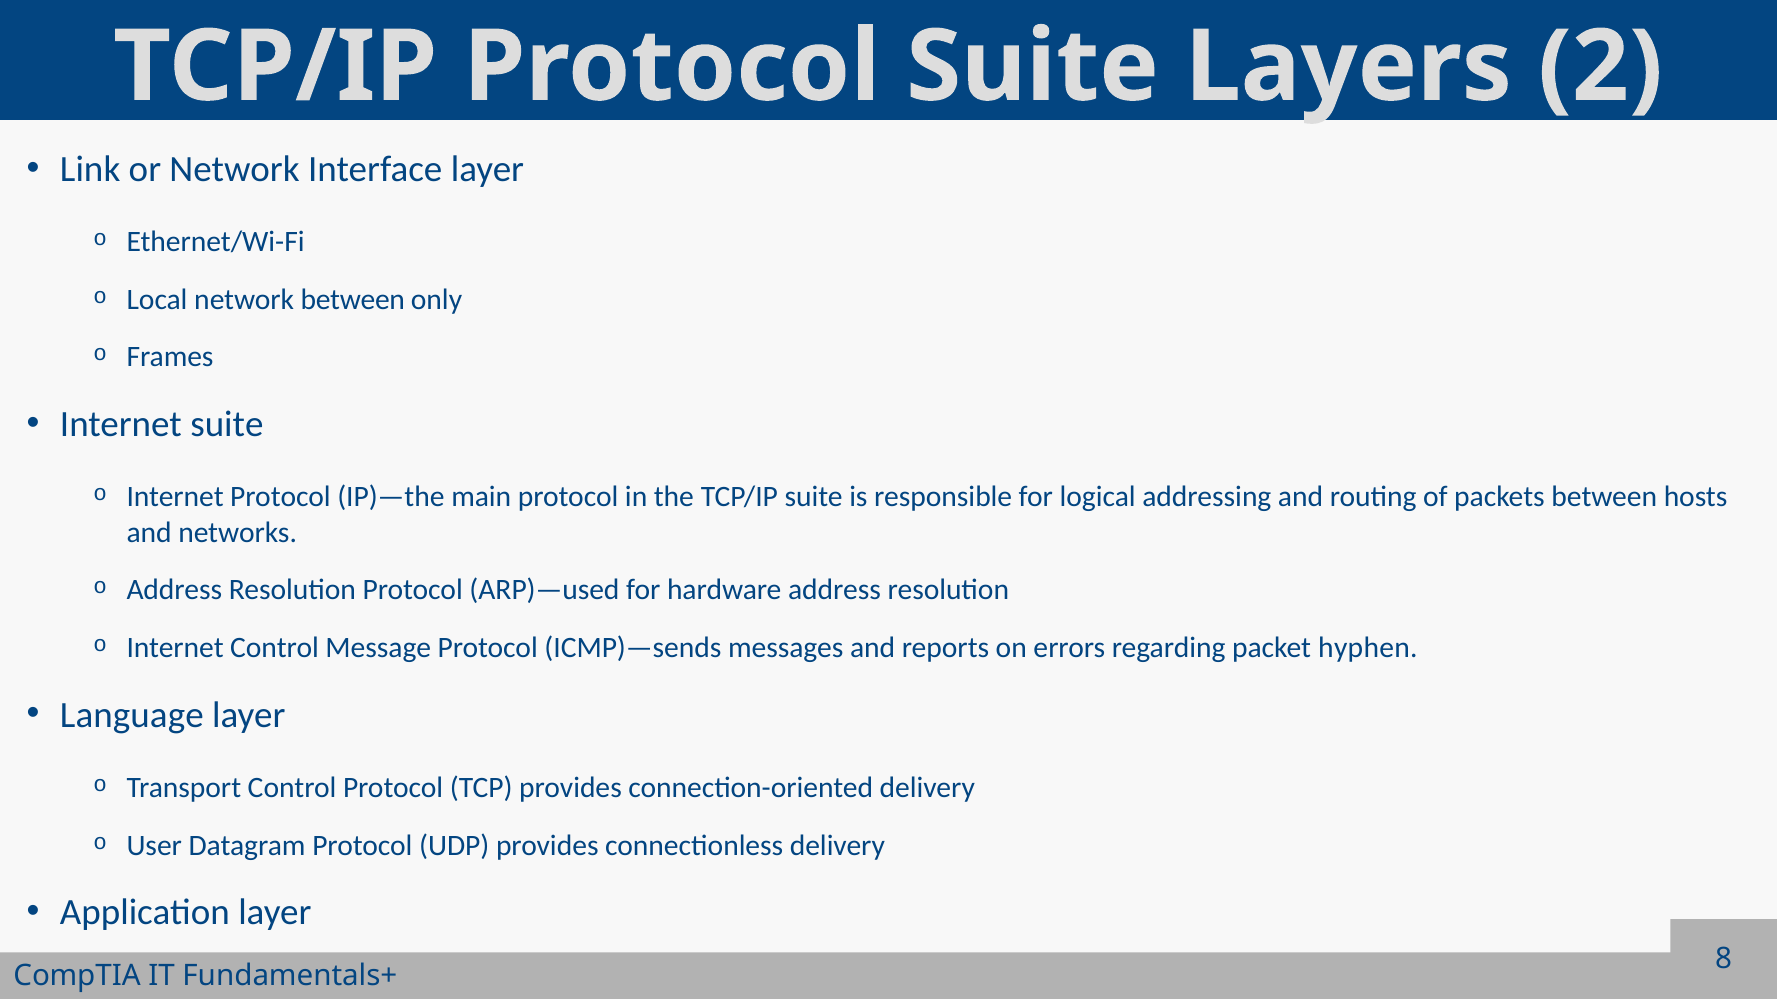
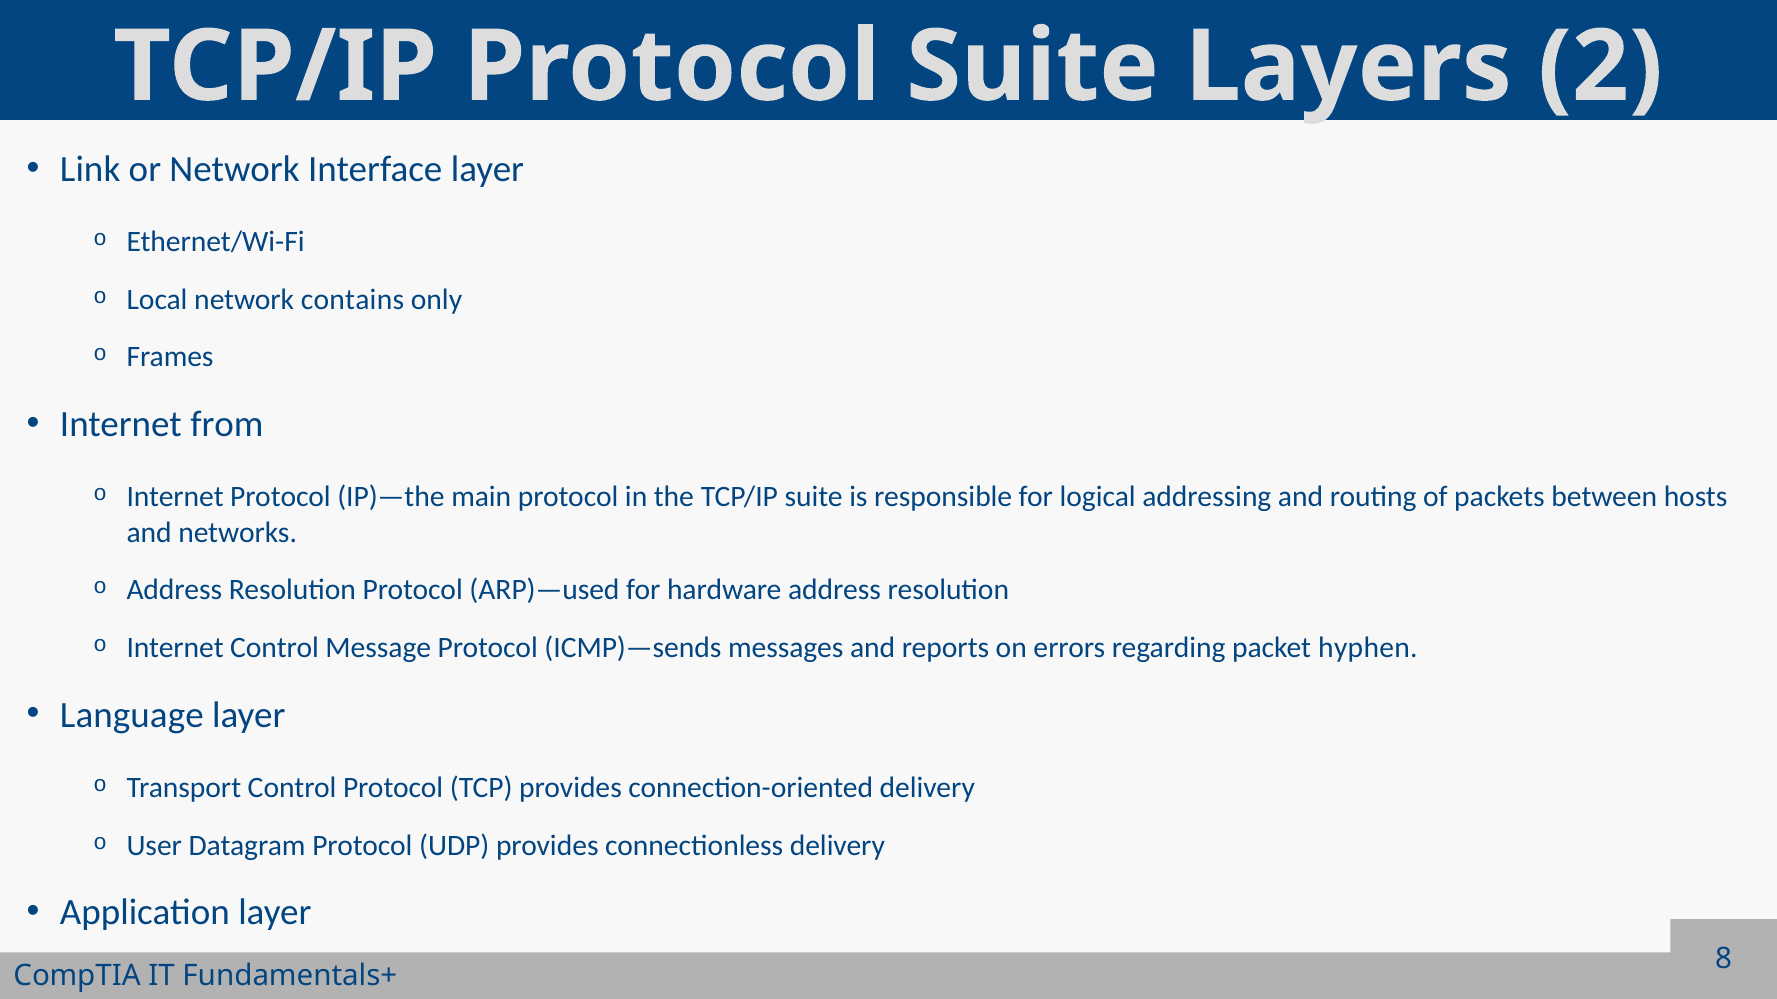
network between: between -> contains
Internet suite: suite -> from
